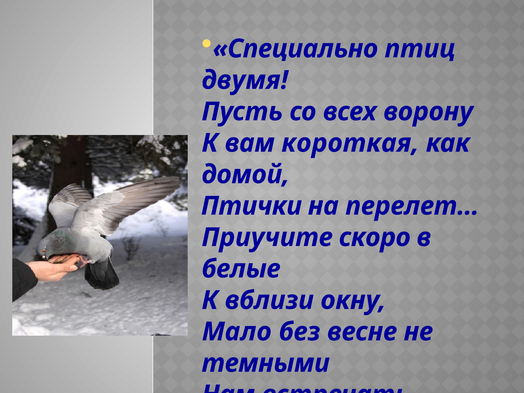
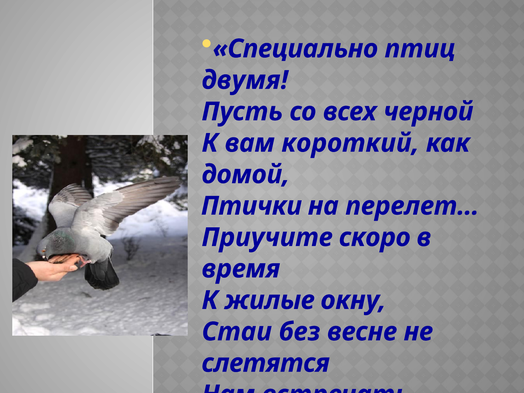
ворону: ворону -> черной
короткая: короткая -> короткий
белые: белые -> время
вблизи: вблизи -> жилые
Мало: Мало -> Стаи
темными: темными -> слетятся
